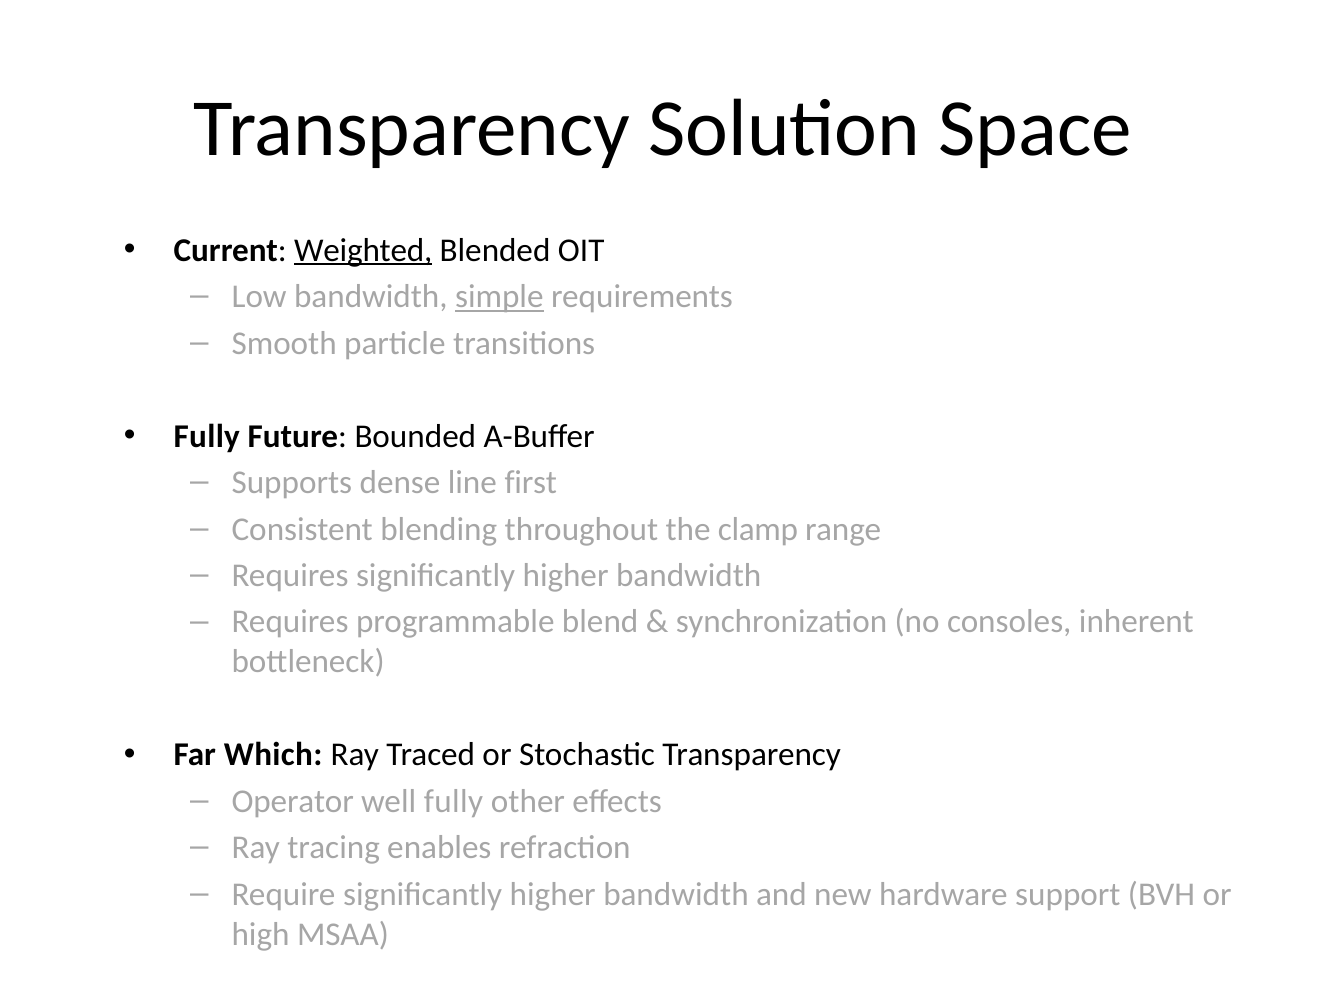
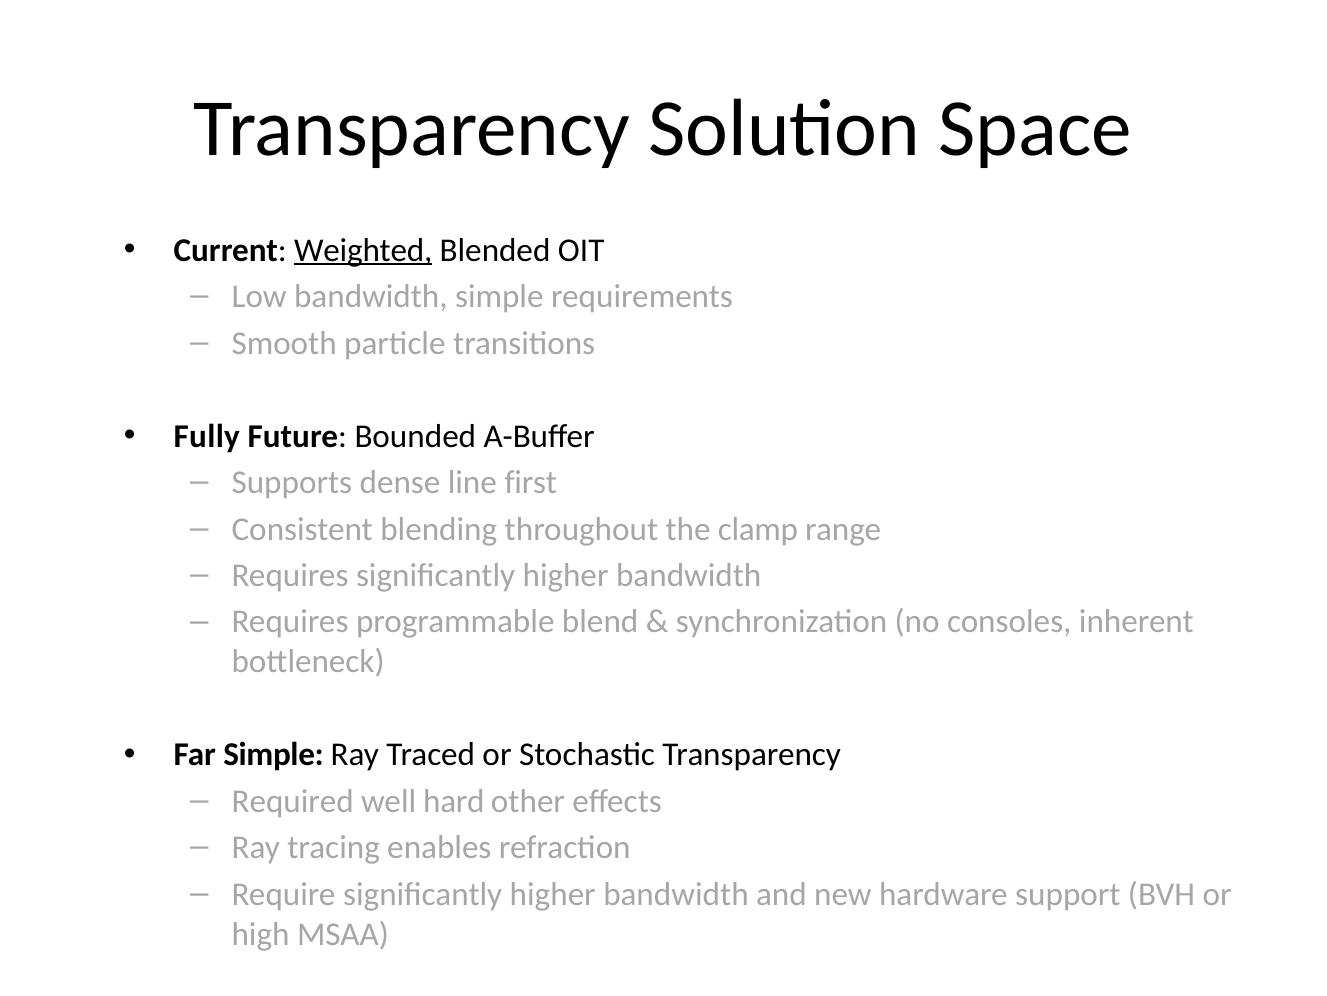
simple at (499, 296) underline: present -> none
Far Which: Which -> Simple
Operator: Operator -> Required
well fully: fully -> hard
